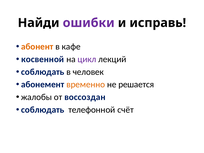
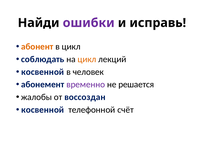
в кафе: кафе -> цикл
косвенной: косвенной -> соблюдать
цикл at (87, 59) colour: purple -> orange
соблюдать at (43, 72): соблюдать -> косвенной
временно colour: orange -> purple
соблюдать at (43, 110): соблюдать -> косвенной
